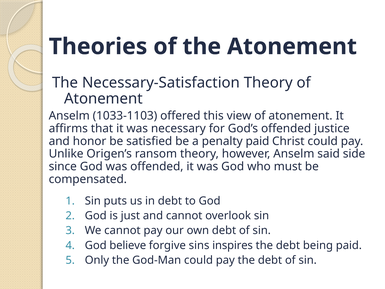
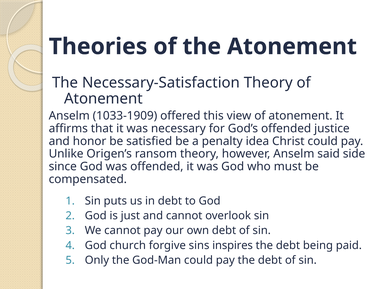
1033-1103: 1033-1103 -> 1033-1909
penalty paid: paid -> idea
believe: believe -> church
